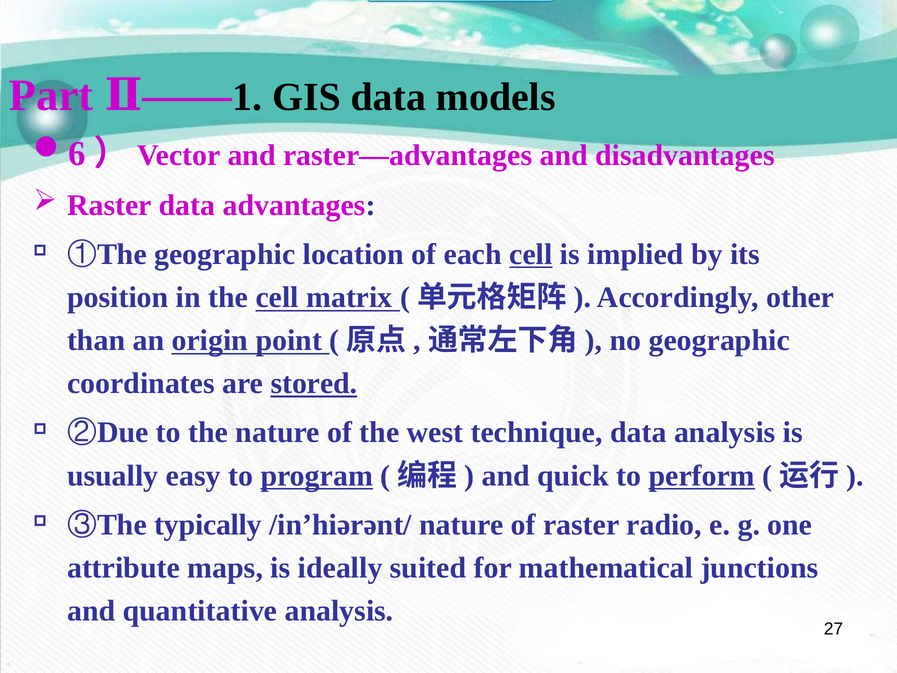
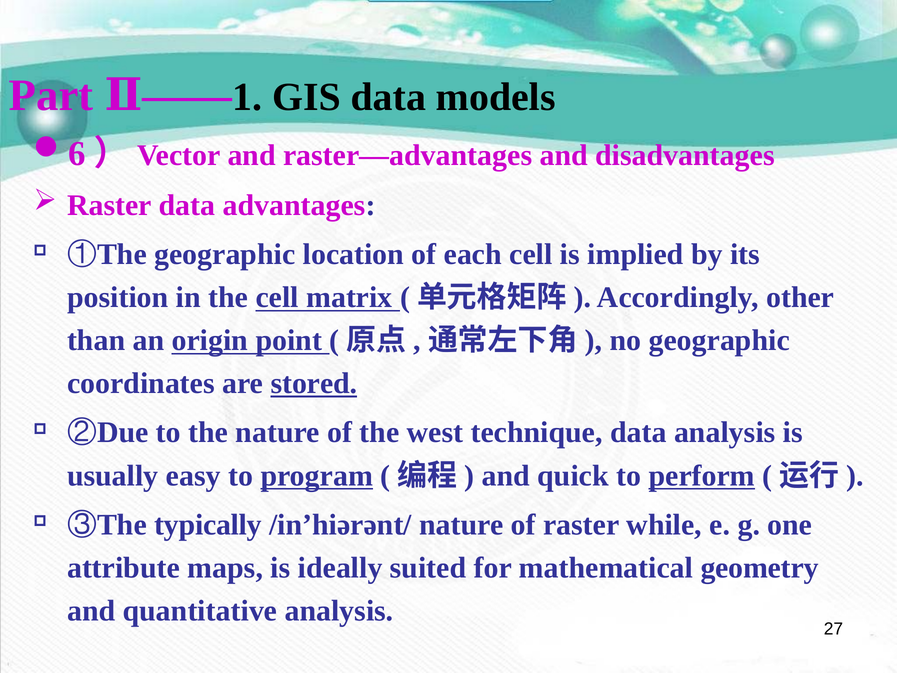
cell at (531, 254) underline: present -> none
radio: radio -> while
junctions: junctions -> geometry
